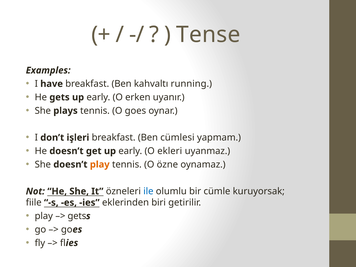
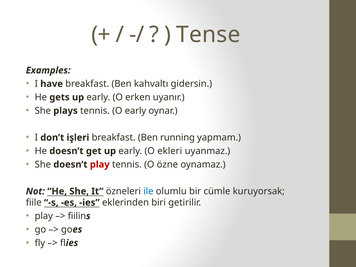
running: running -> gidersin
O goes: goes -> early
cümlesi: cümlesi -> running
play at (100, 164) colour: orange -> red
gets at (77, 216): gets -> fiilin
